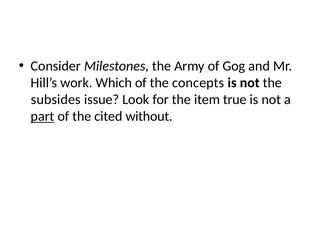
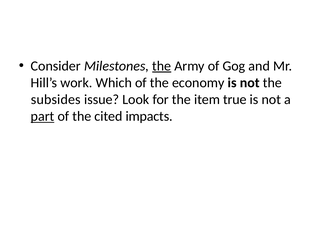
the at (162, 66) underline: none -> present
concepts: concepts -> economy
without: without -> impacts
